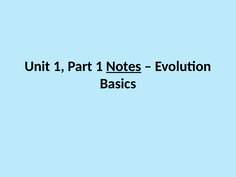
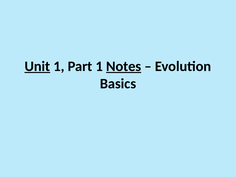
Unit underline: none -> present
